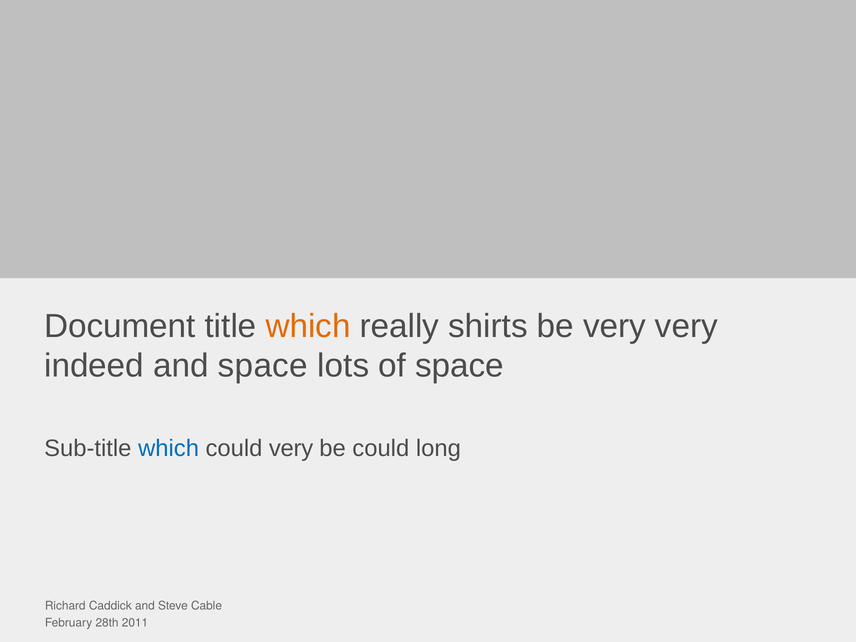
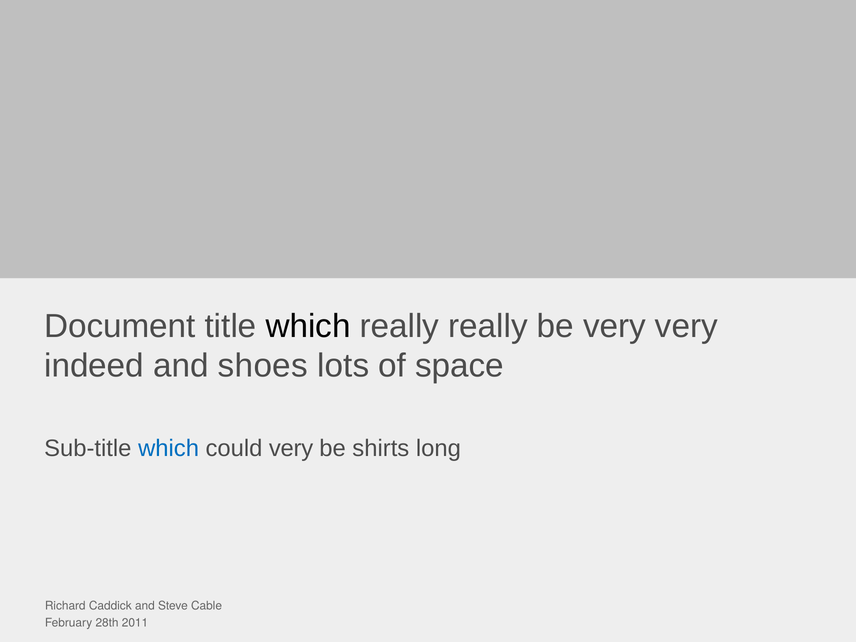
which at (308, 326) colour: orange -> black
really shirts: shirts -> really
and space: space -> shoes
be could: could -> shirts
